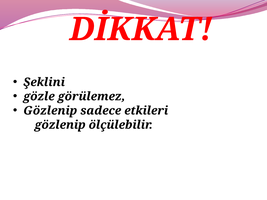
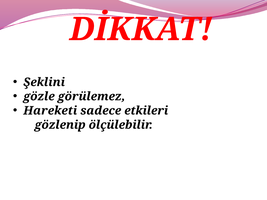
Gözlenip at (50, 111): Gözlenip -> Hareketi
